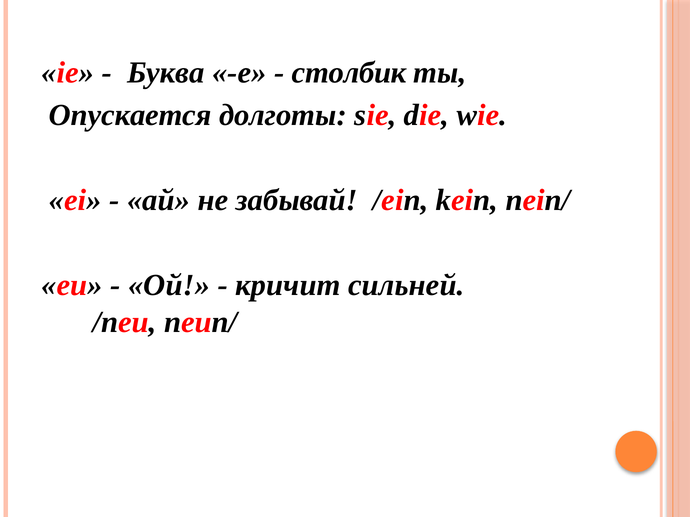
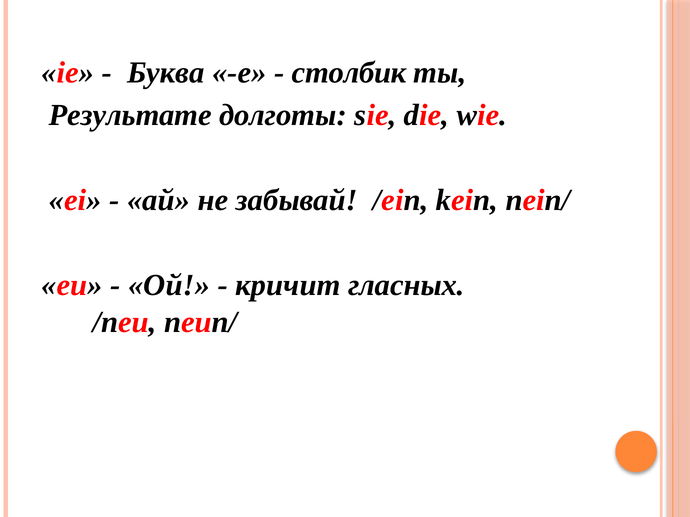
Опускается: Опускается -> Результате
сильней: сильней -> гласных
